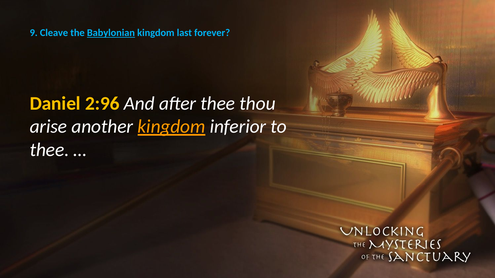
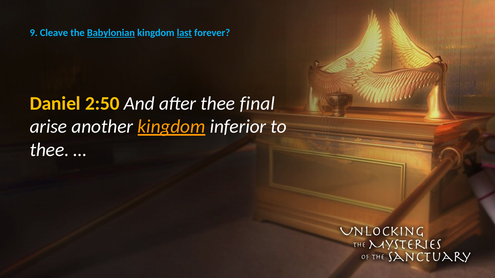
last underline: none -> present
2:96: 2:96 -> 2:50
thou: thou -> final
